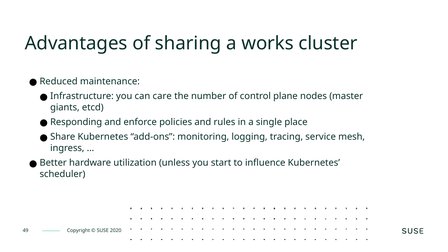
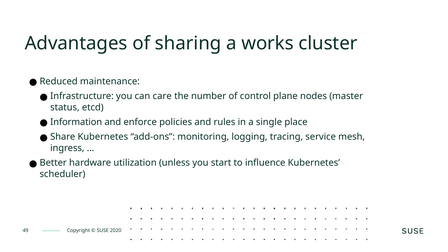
giants: giants -> status
Responding: Responding -> Information
